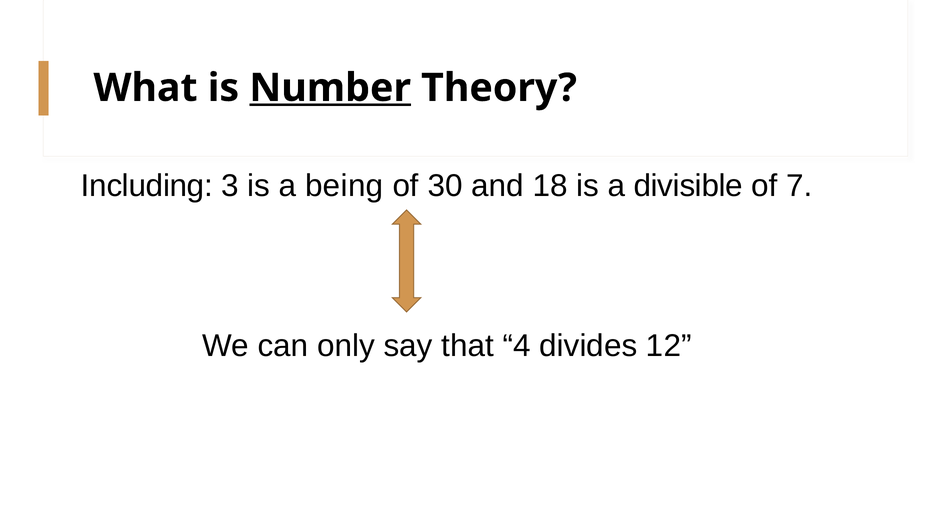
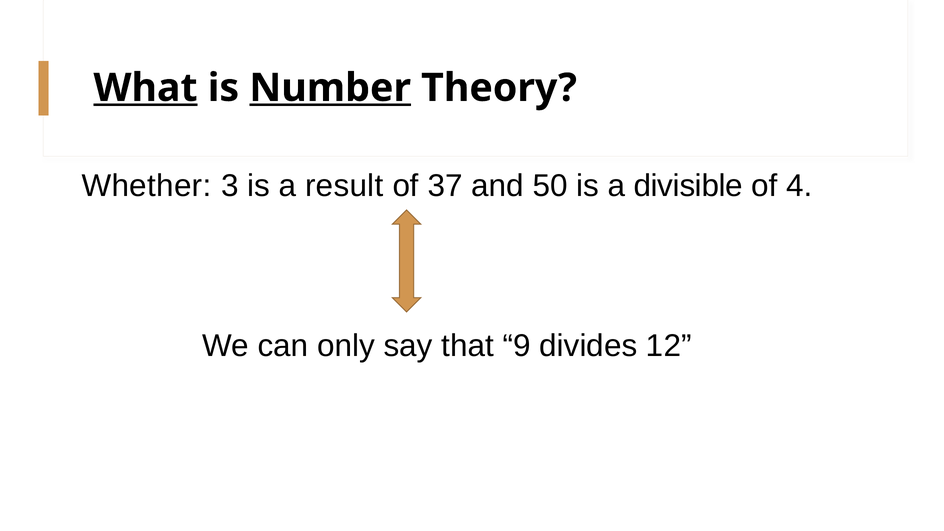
What underline: none -> present
Including: Including -> Whether
being: being -> result
30: 30 -> 37
18: 18 -> 50
7: 7 -> 4
4: 4 -> 9
